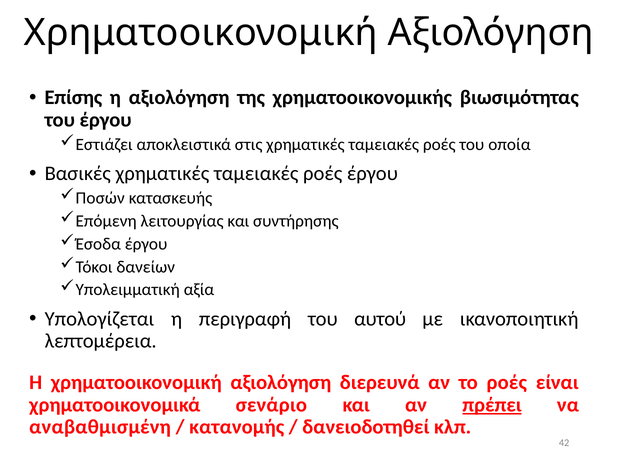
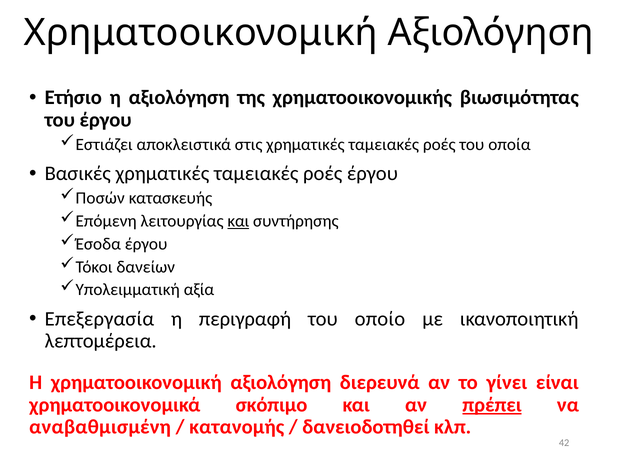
Επίσης: Επίσης -> Ετήσιο
και at (238, 221) underline: none -> present
Υπολογίζεται: Υπολογίζεται -> Επεξεργασία
αυτού: αυτού -> οποίο
το ροές: ροές -> γίνει
σενάριο: σενάριο -> σκόπιμο
